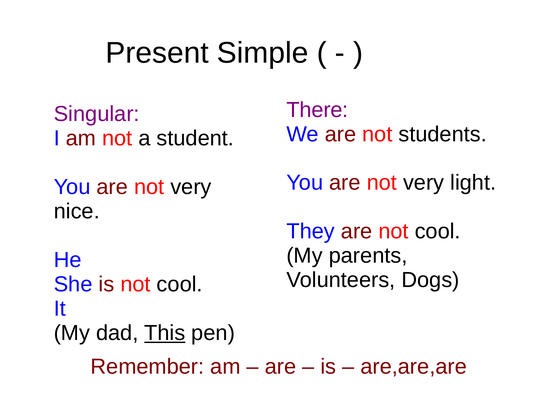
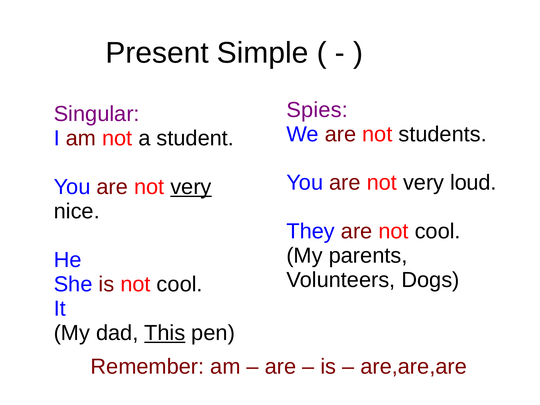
There: There -> Spies
light: light -> loud
very at (191, 187) underline: none -> present
